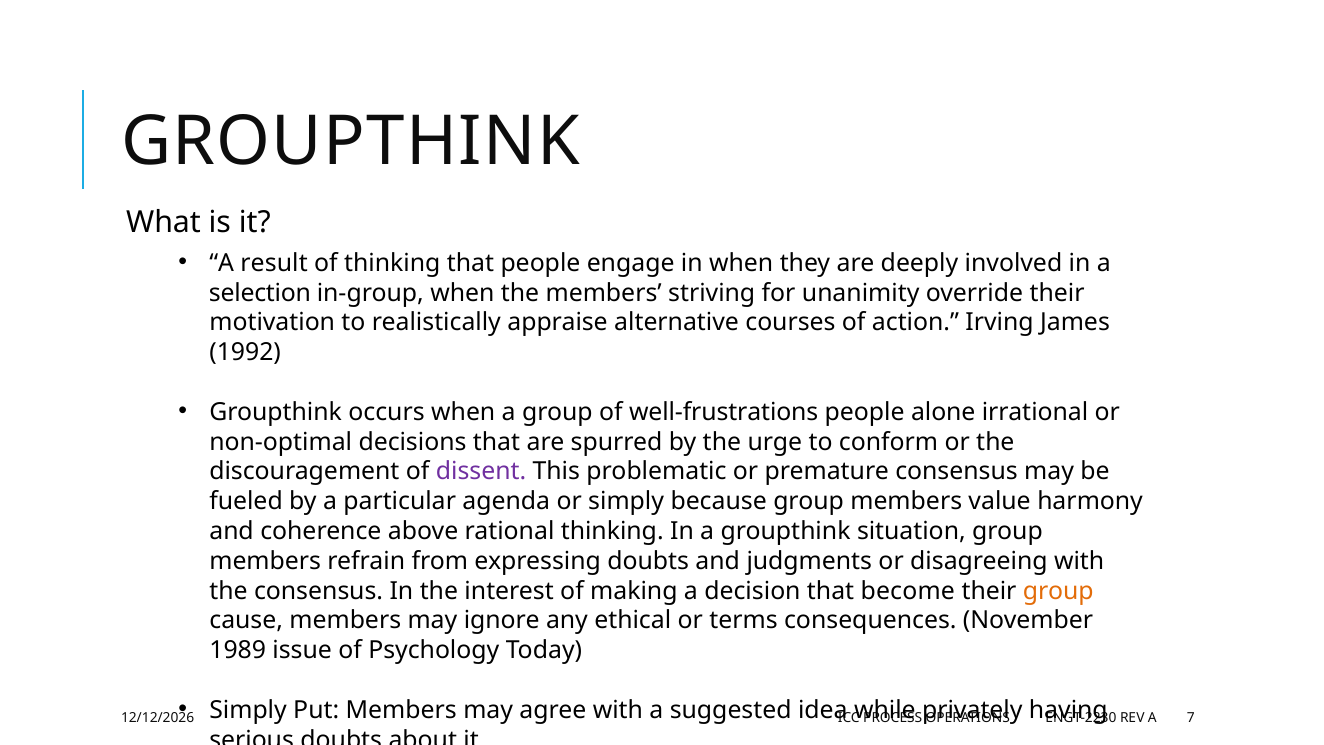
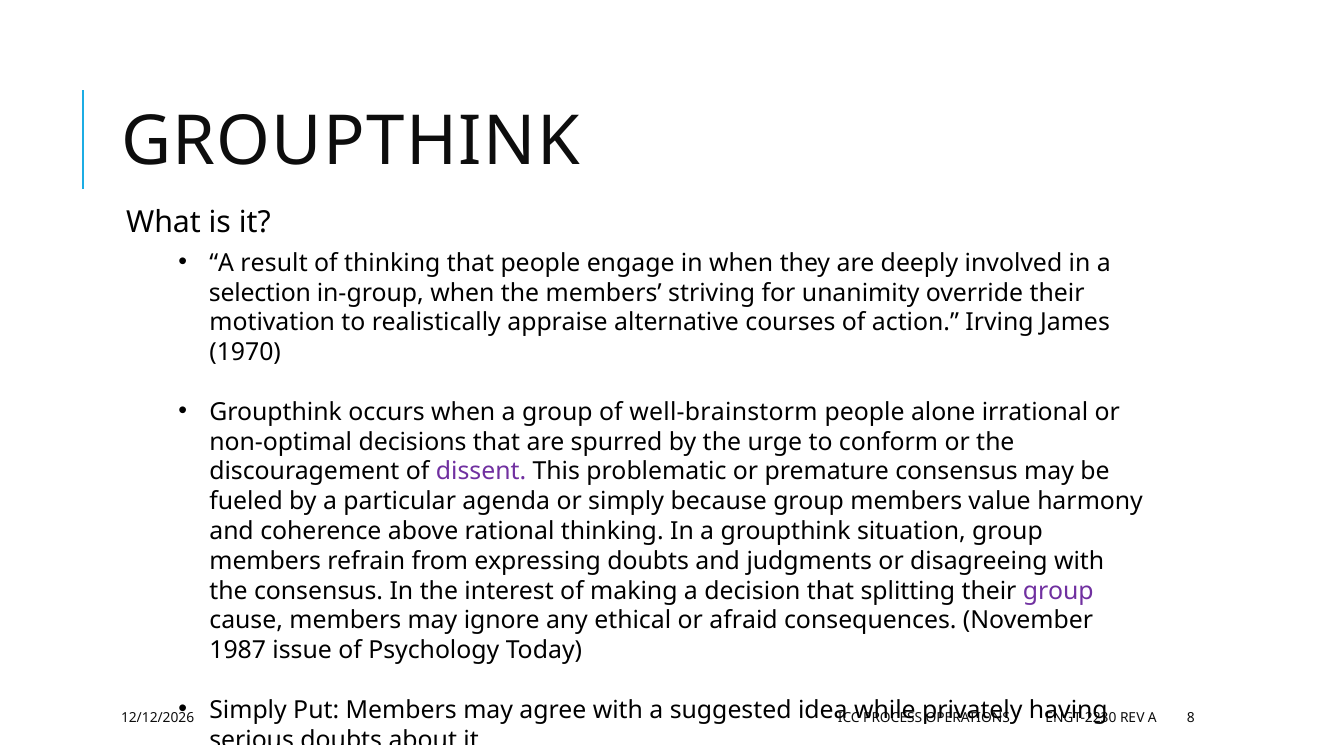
1992: 1992 -> 1970
well-frustrations: well-frustrations -> well-brainstorm
become: become -> splitting
group at (1058, 591) colour: orange -> purple
terms: terms -> afraid
1989: 1989 -> 1987
7: 7 -> 8
